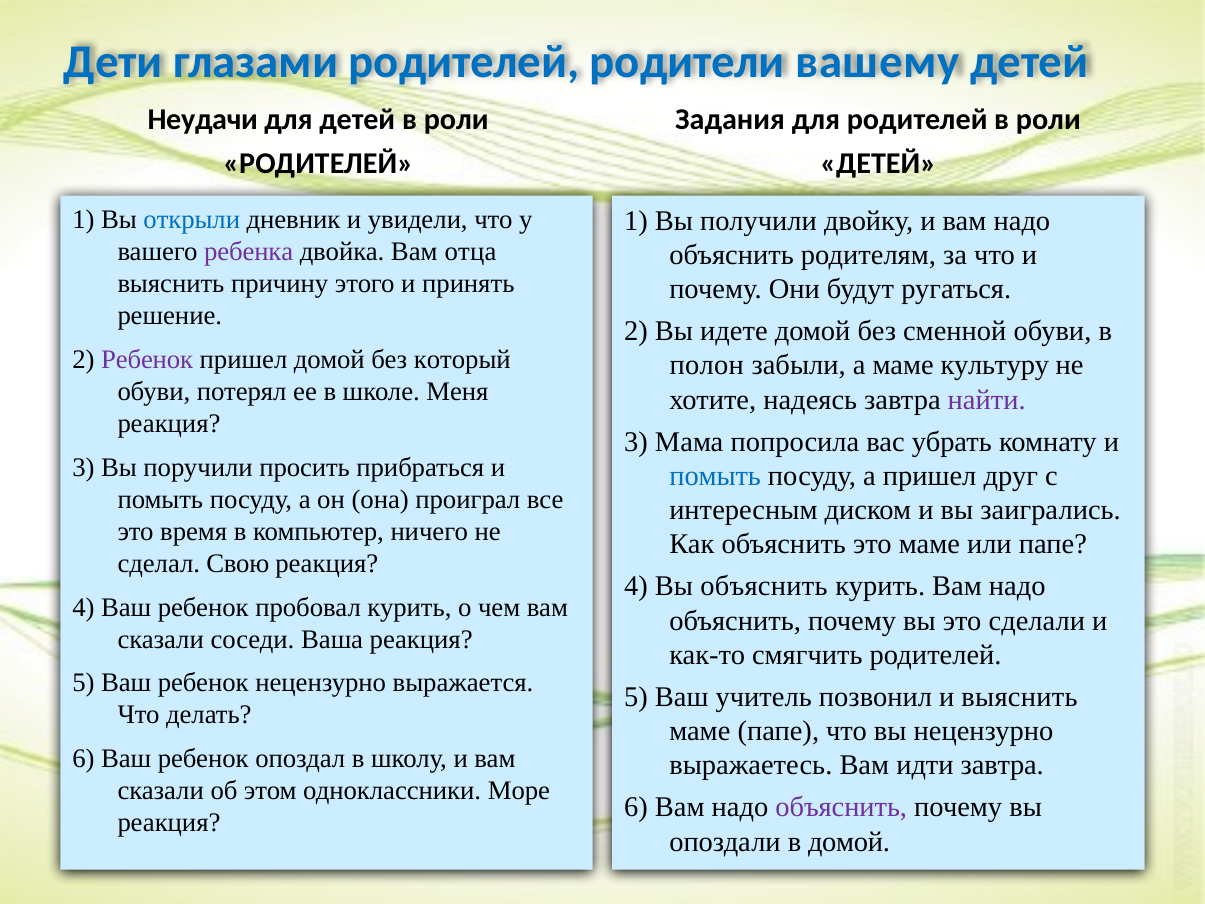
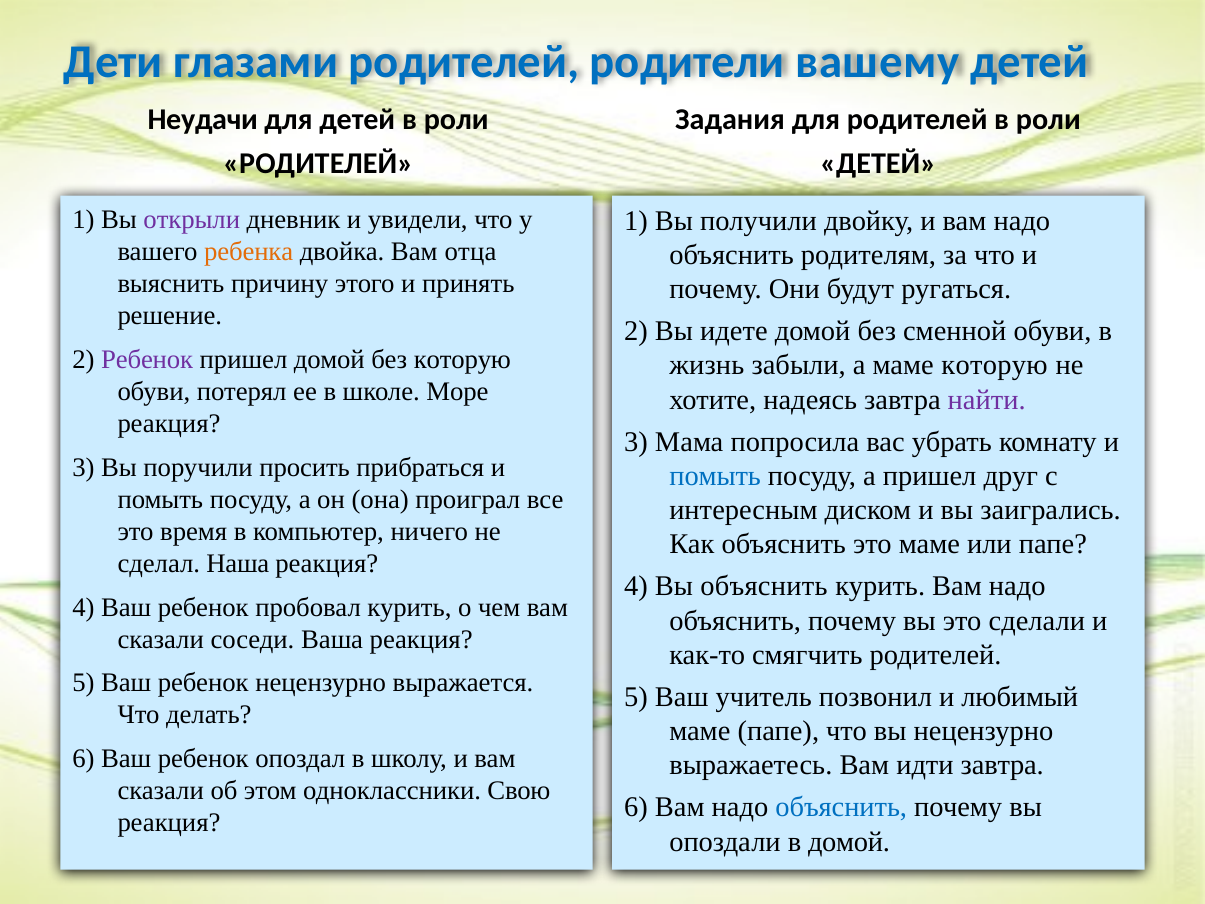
открыли colour: blue -> purple
ребенка colour: purple -> orange
без который: который -> которую
полон: полон -> жизнь
маме культуру: культуру -> которую
Меня: Меня -> Море
Свою: Свою -> Наша
и выяснить: выяснить -> любимый
Море: Море -> Свою
объяснить at (841, 807) colour: purple -> blue
